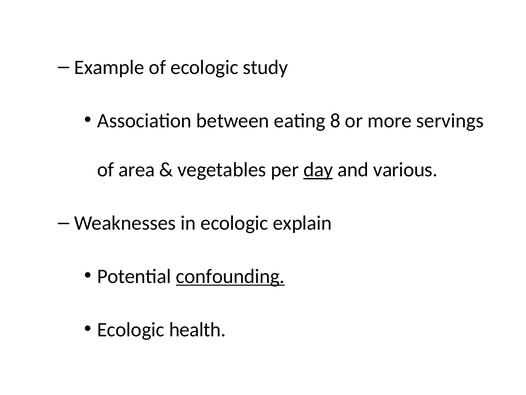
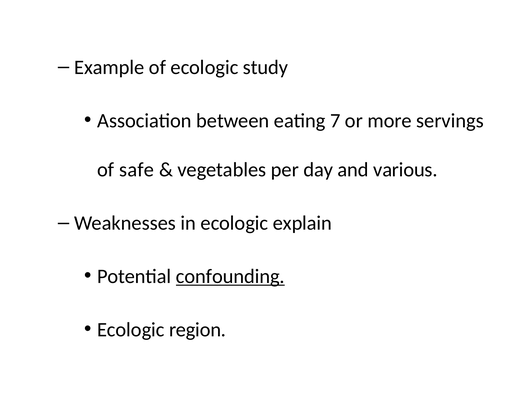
8: 8 -> 7
area: area -> safe
day underline: present -> none
health: health -> region
